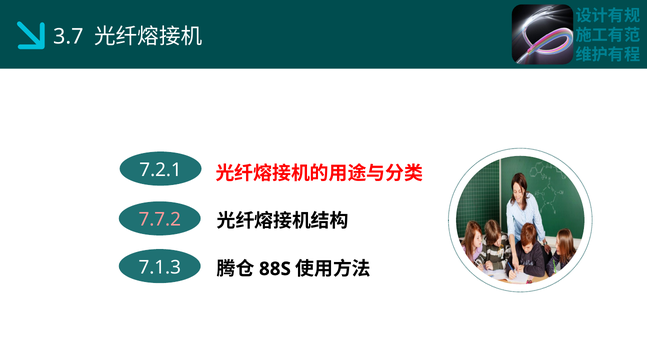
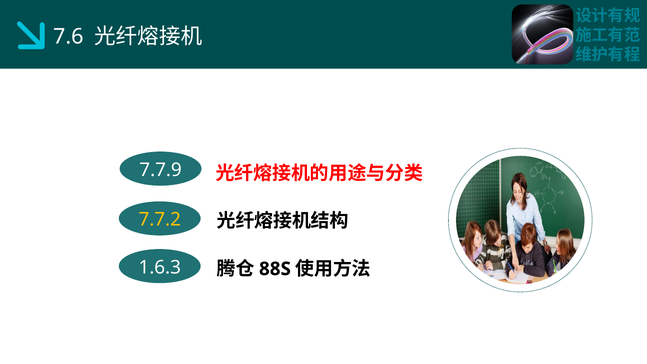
3.7: 3.7 -> 7.6
7.2.1: 7.2.1 -> 7.7.9
7.7.2 colour: pink -> yellow
7.1.3: 7.1.3 -> 1.6.3
